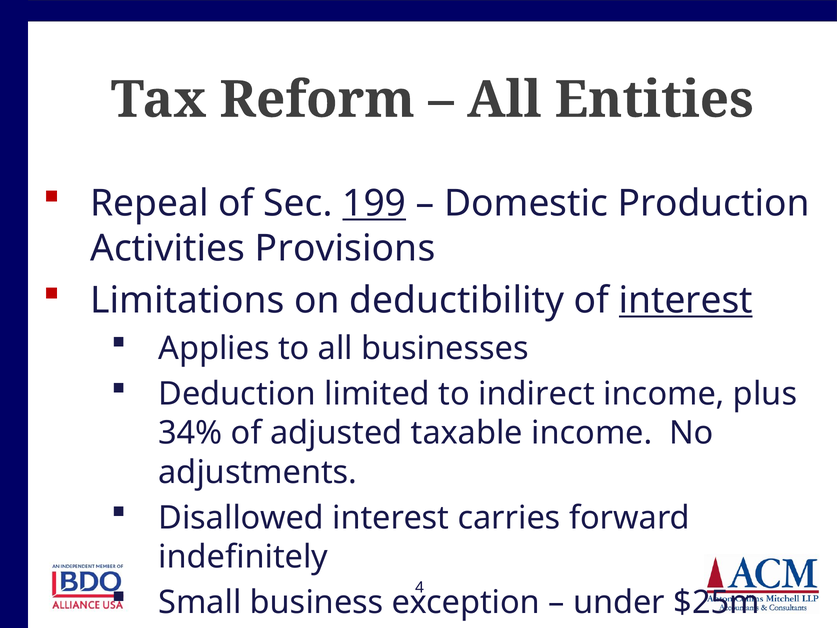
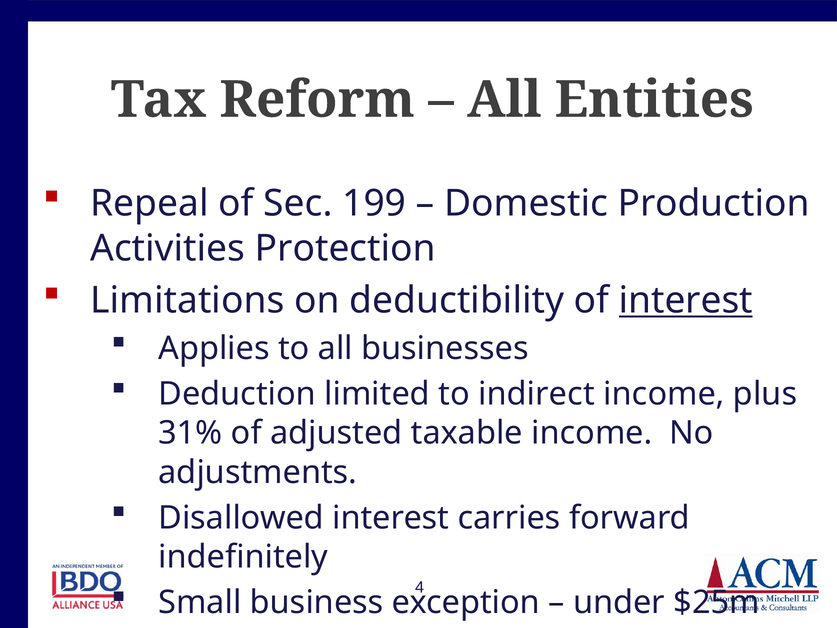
199 underline: present -> none
Provisions: Provisions -> Protection
34%: 34% -> 31%
